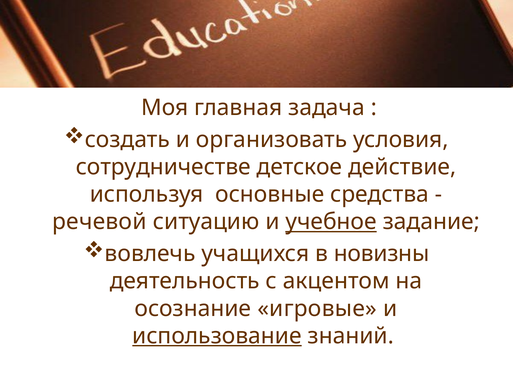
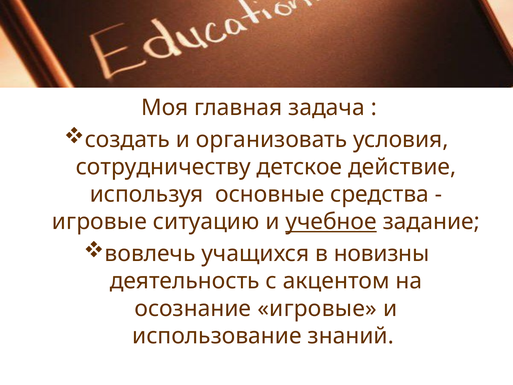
сотрудничестве: сотрудничестве -> сотрудничеству
речевой at (99, 222): речевой -> игровые
использование underline: present -> none
